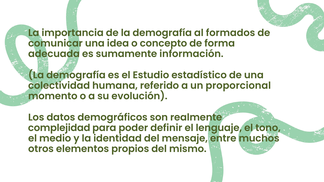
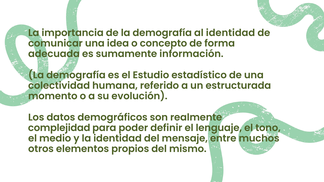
al formados: formados -> identidad
proporcional: proporcional -> estructurada
